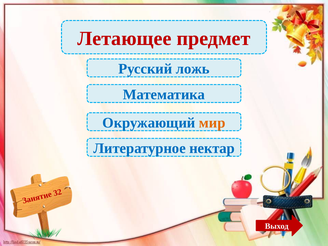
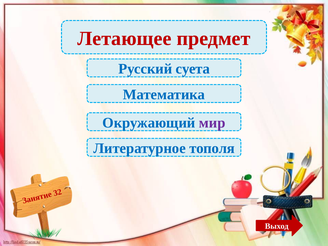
ложь: ложь -> суета
мир colour: orange -> purple
нектар: нектар -> тополя
